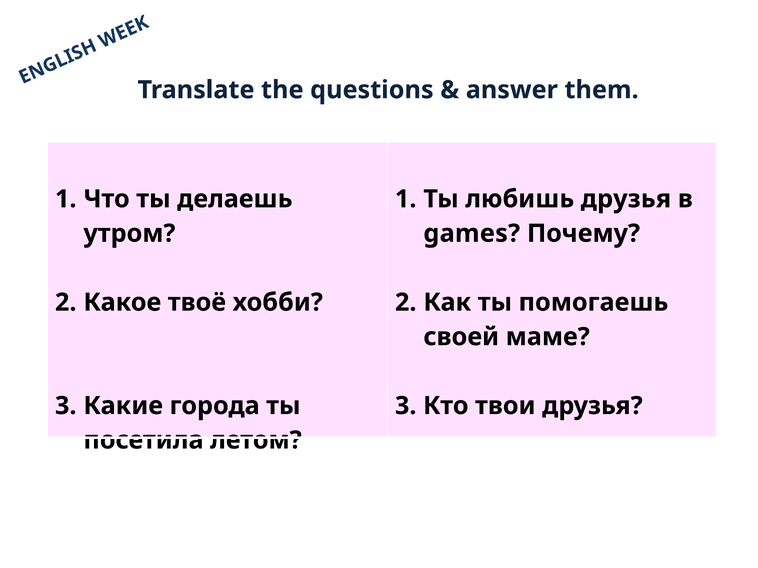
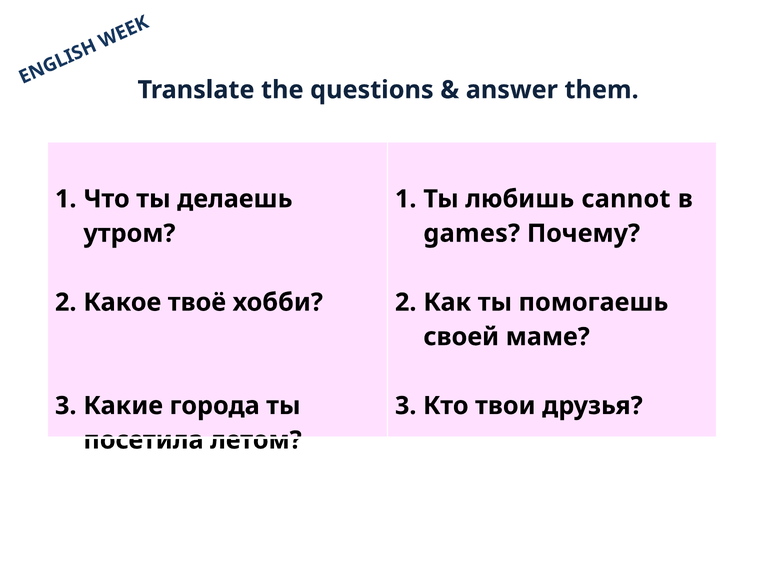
любишь друзья: друзья -> cannot
